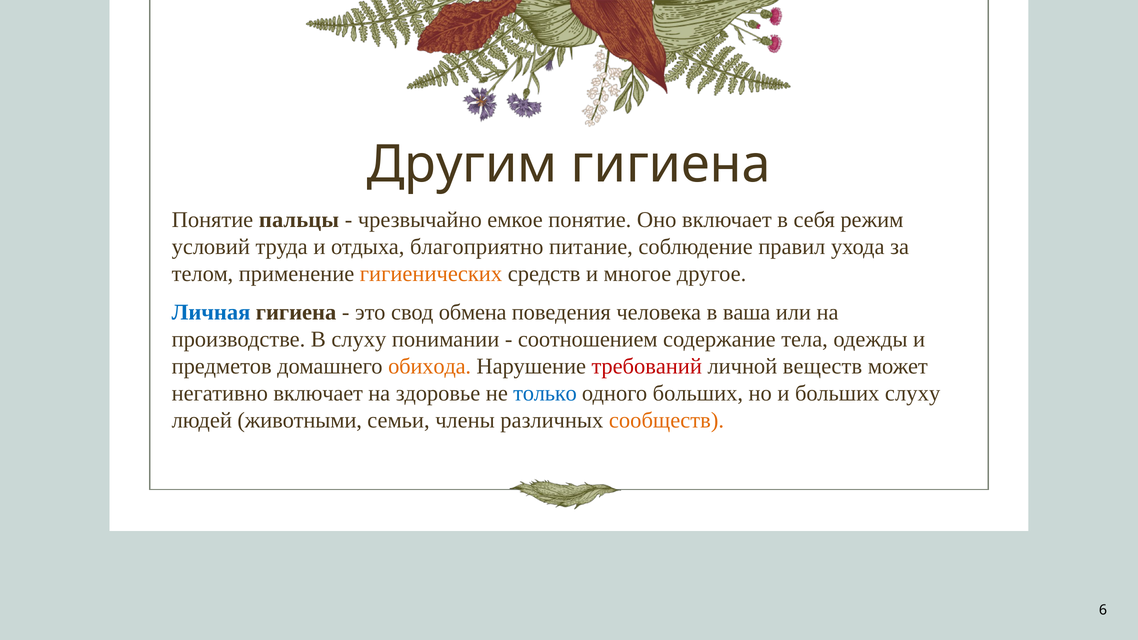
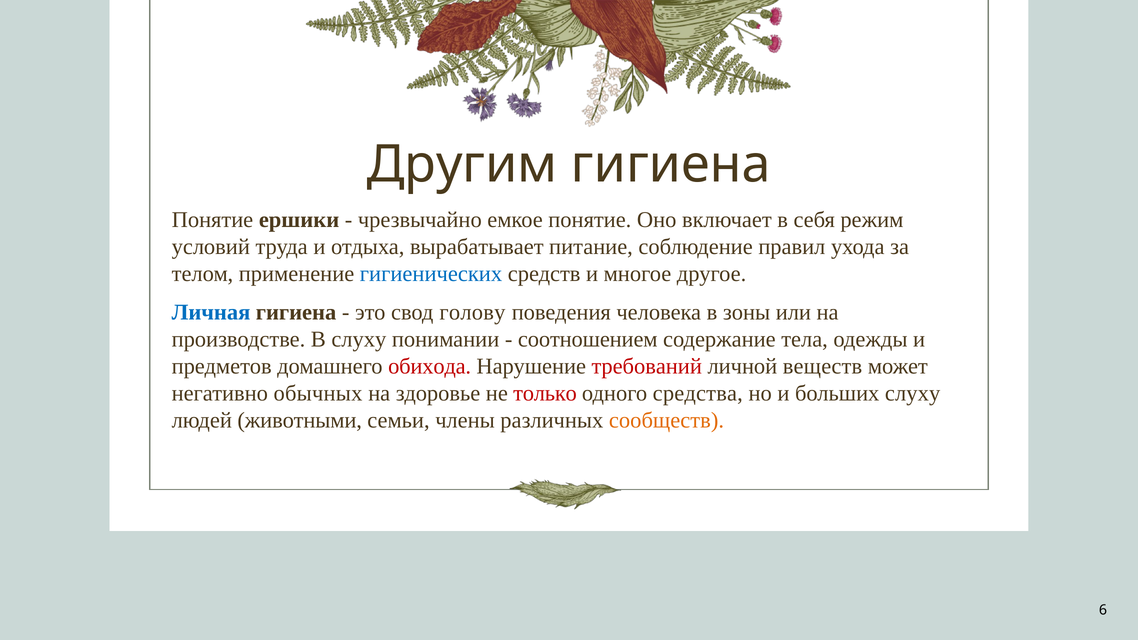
пальцы: пальцы -> ершики
благоприятно: благоприятно -> вырабатывает
гигиенических colour: orange -> blue
обмена: обмена -> голову
ваша: ваша -> зоны
обихода colour: orange -> red
негативно включает: включает -> обычных
только colour: blue -> red
одного больших: больших -> средства
